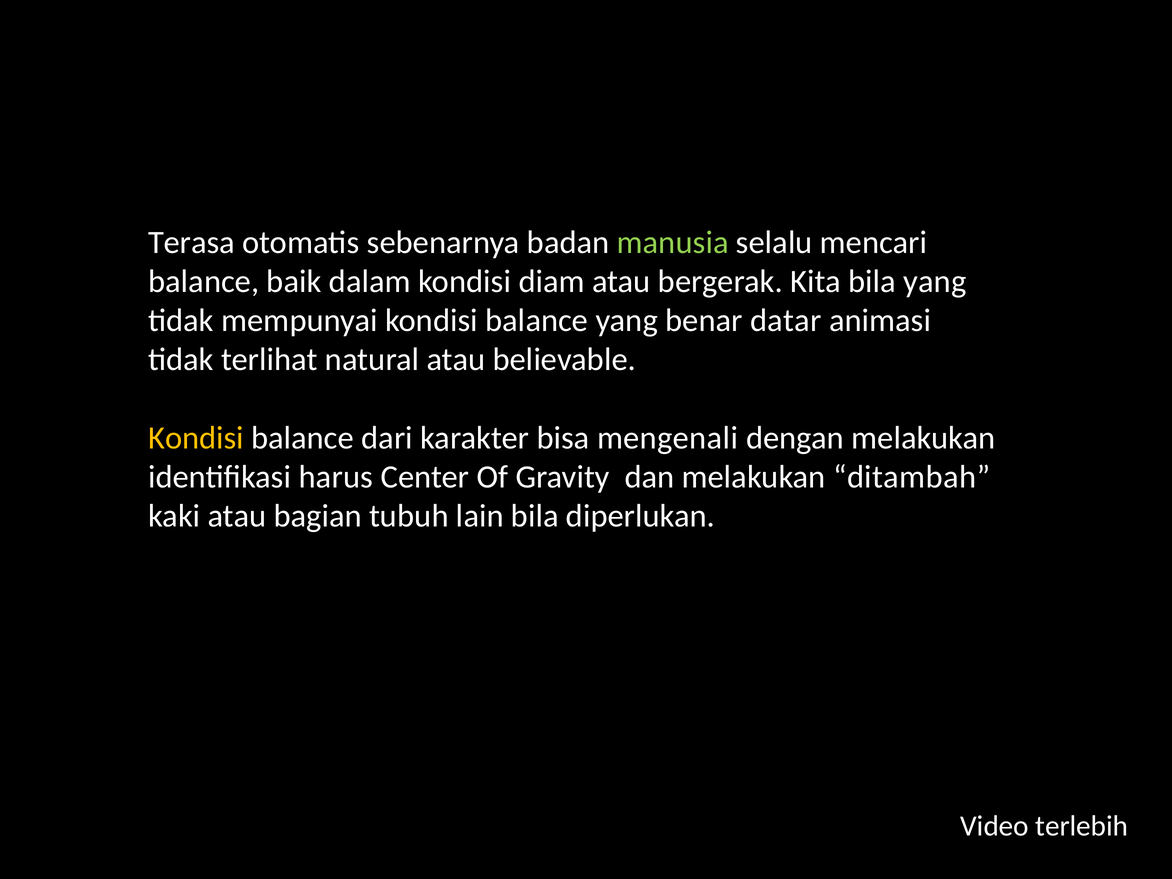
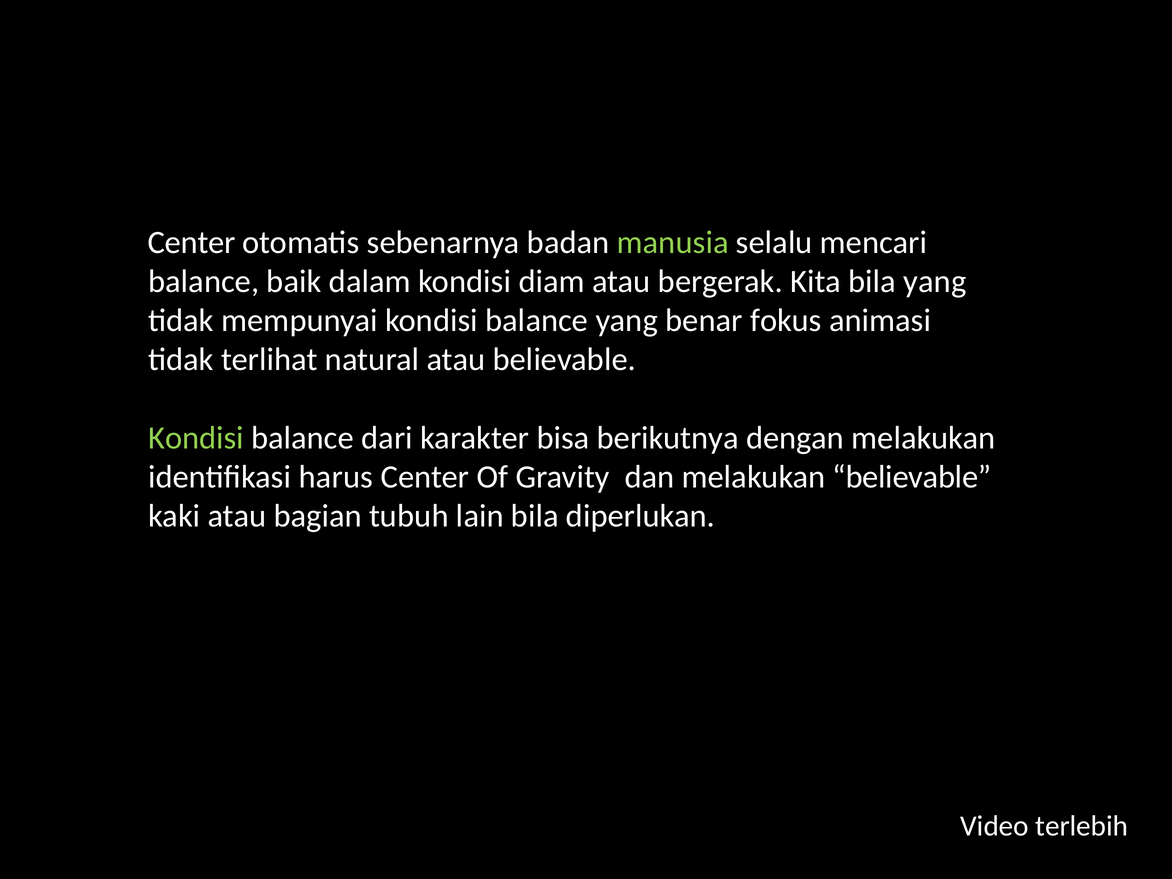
Terasa at (192, 242): Terasa -> Center
datar: datar -> fokus
Kondisi at (196, 438) colour: yellow -> light green
mengenali: mengenali -> berikutnya
melakukan ditambah: ditambah -> believable
